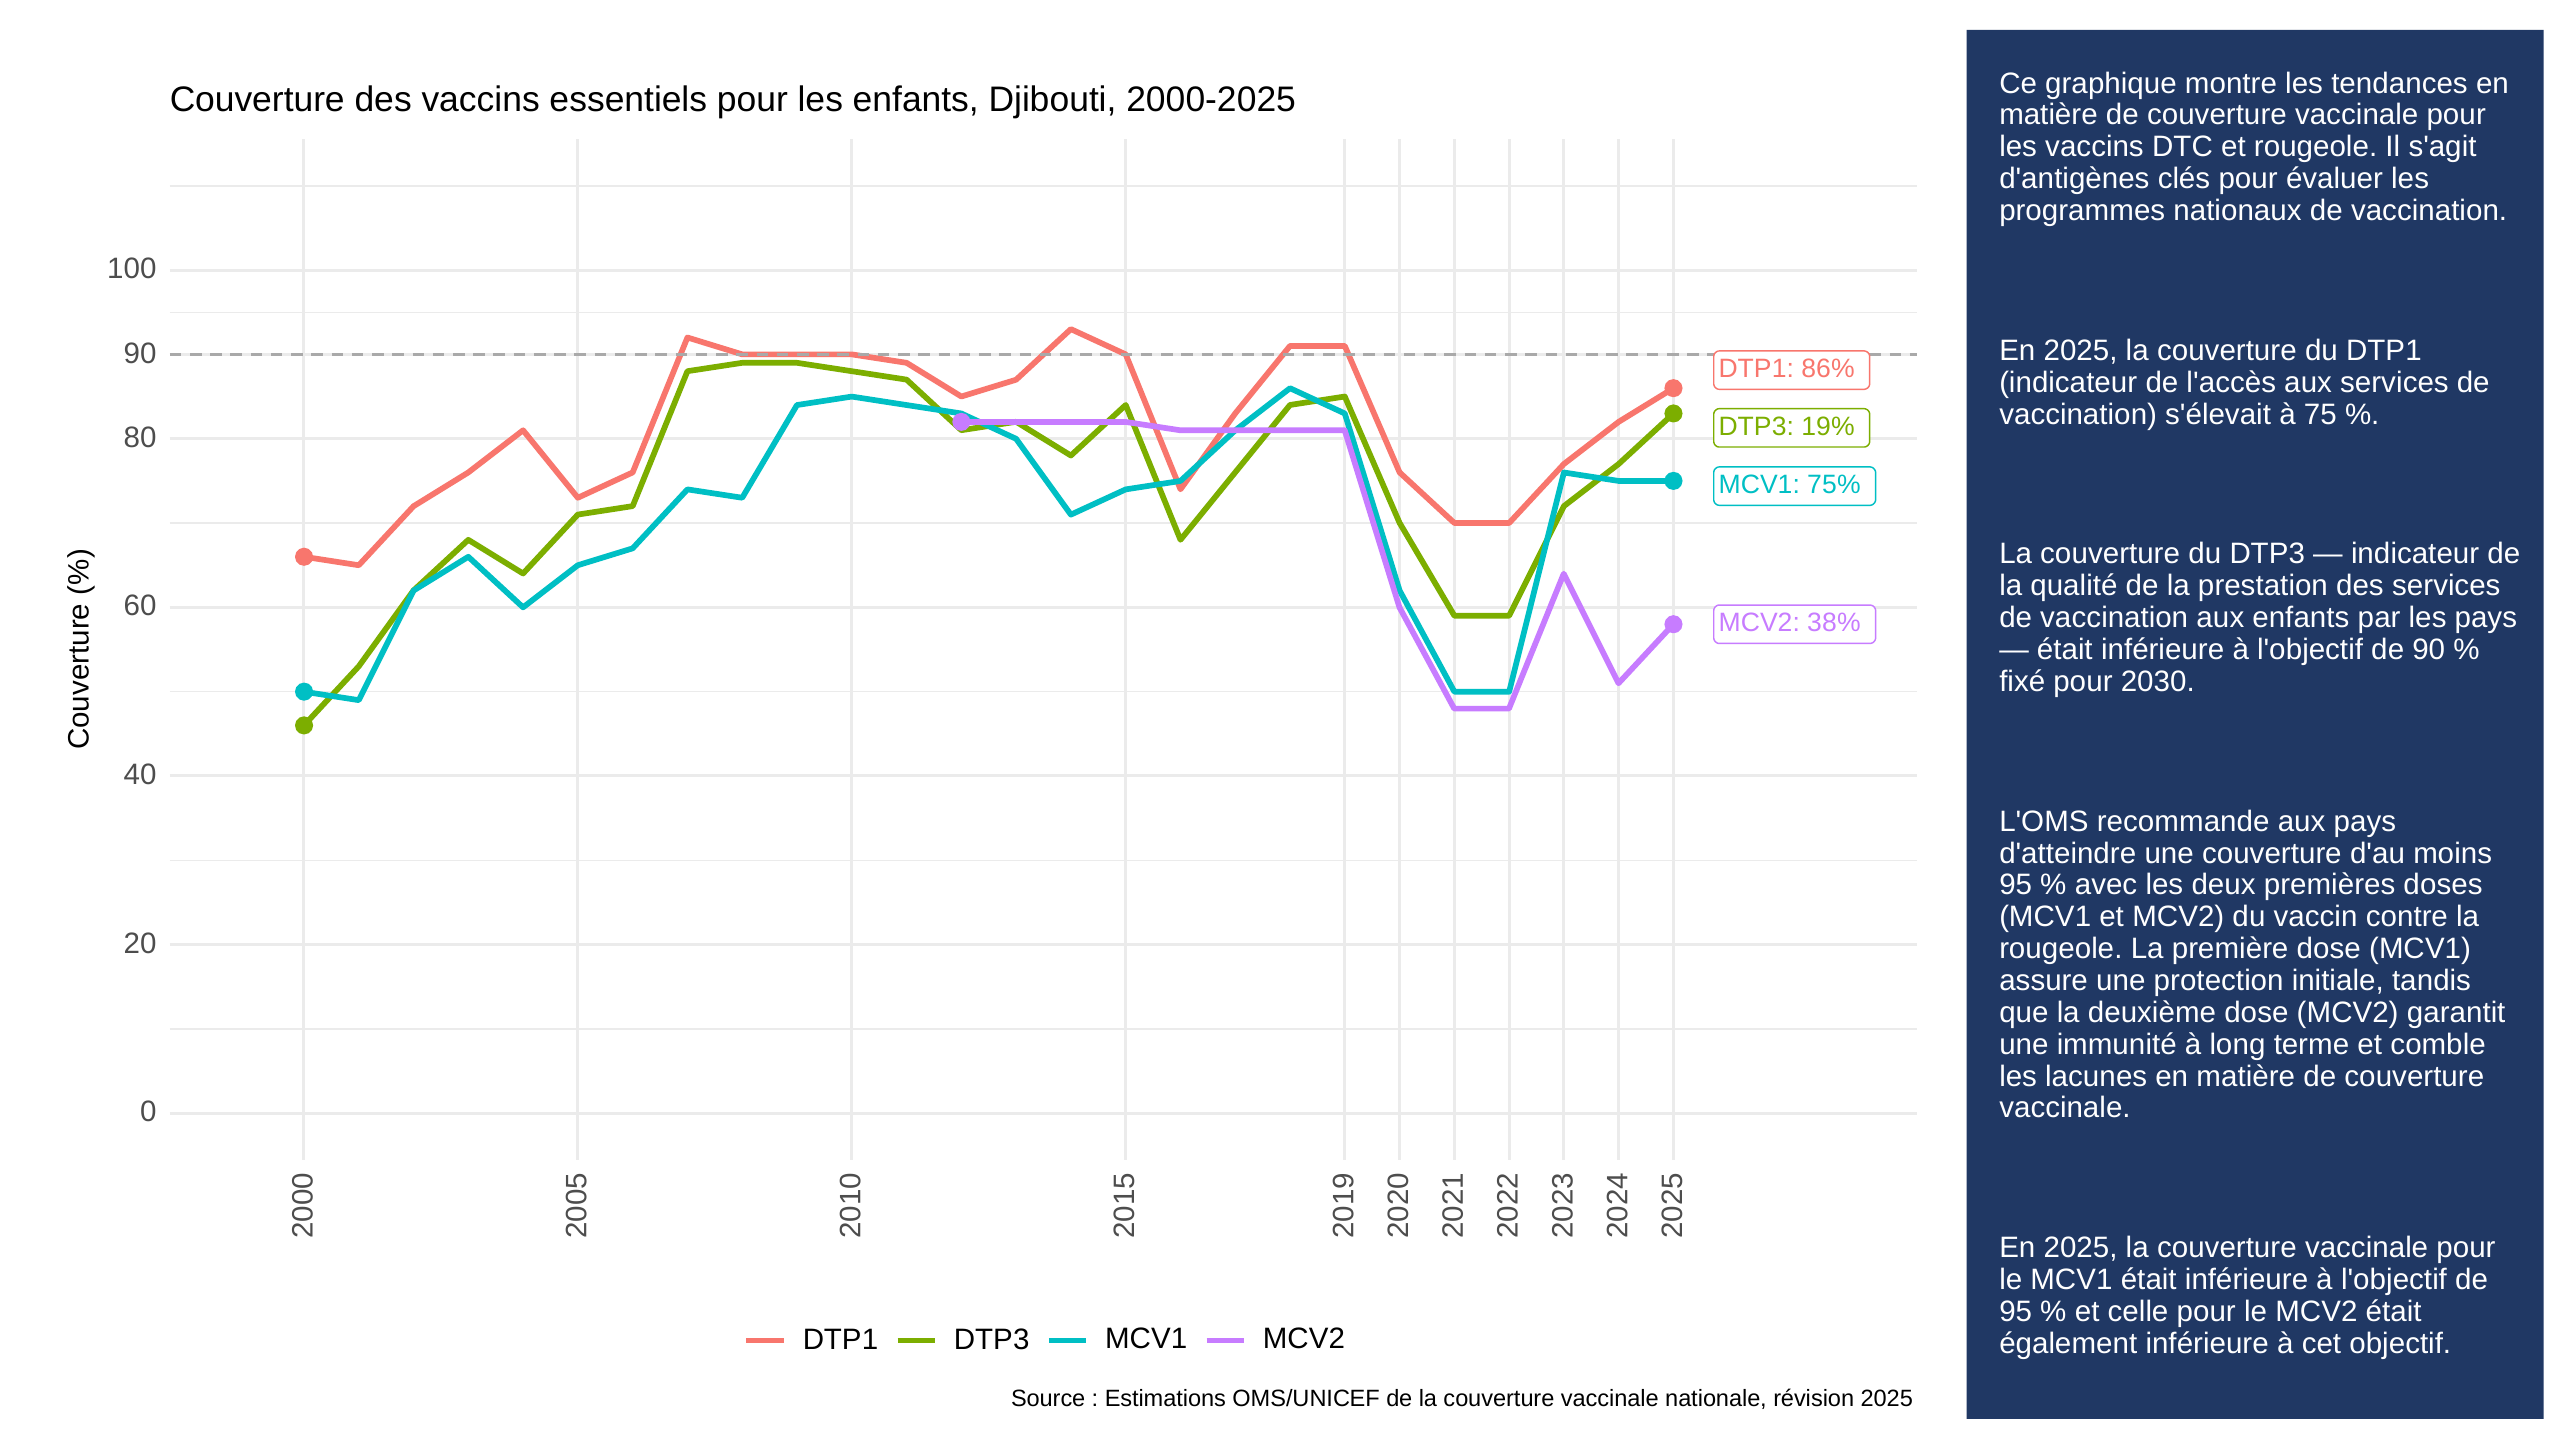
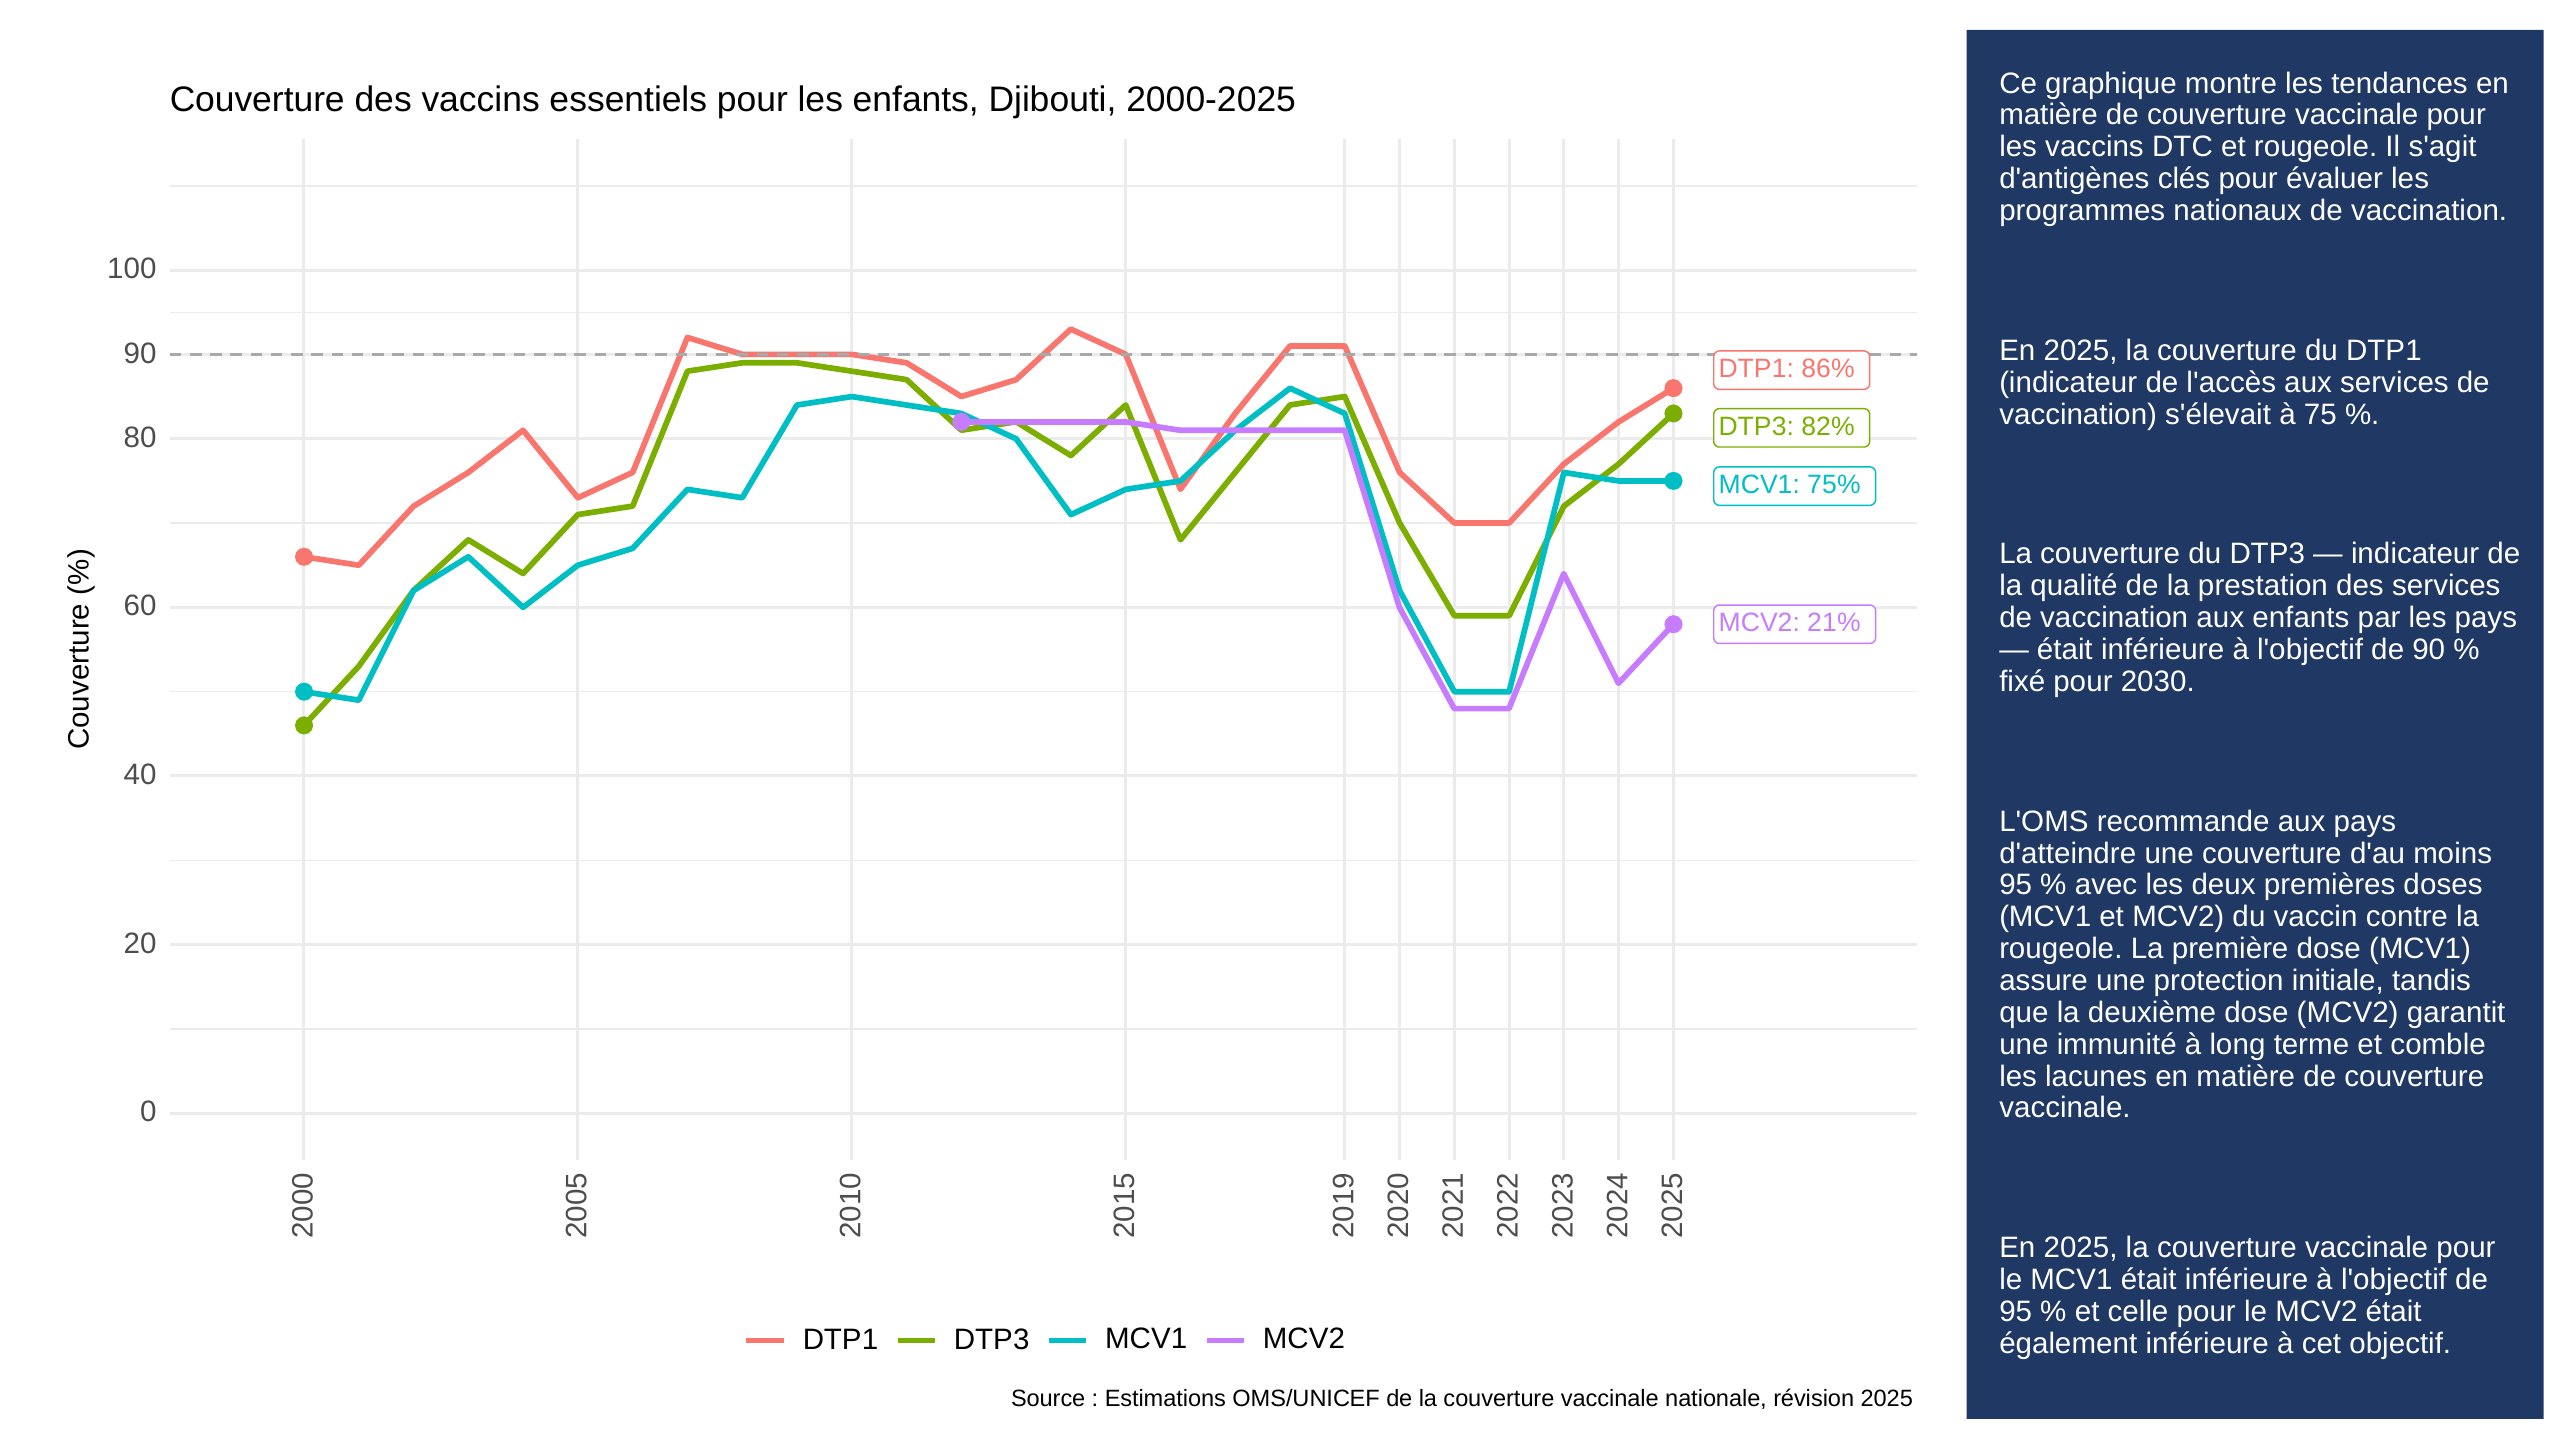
19%: 19% -> 82%
38%: 38% -> 21%
